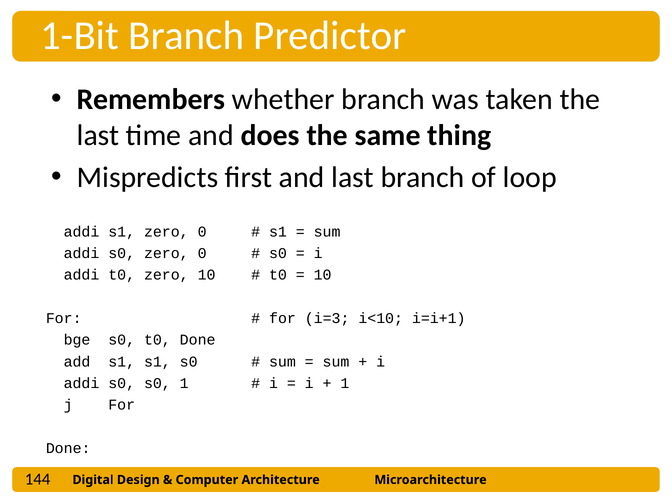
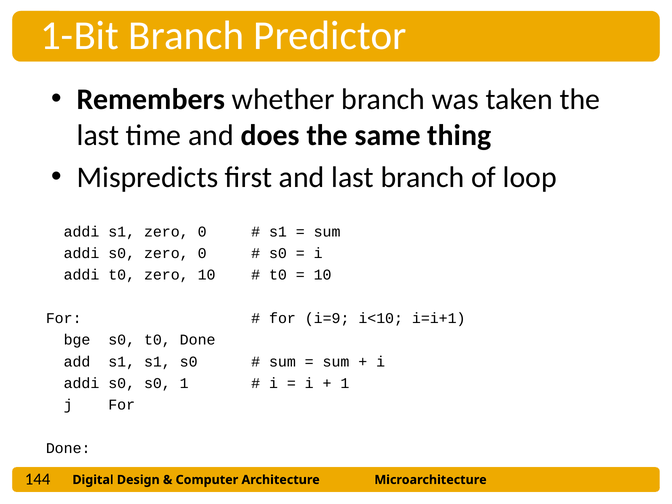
i=3: i=3 -> i=9
